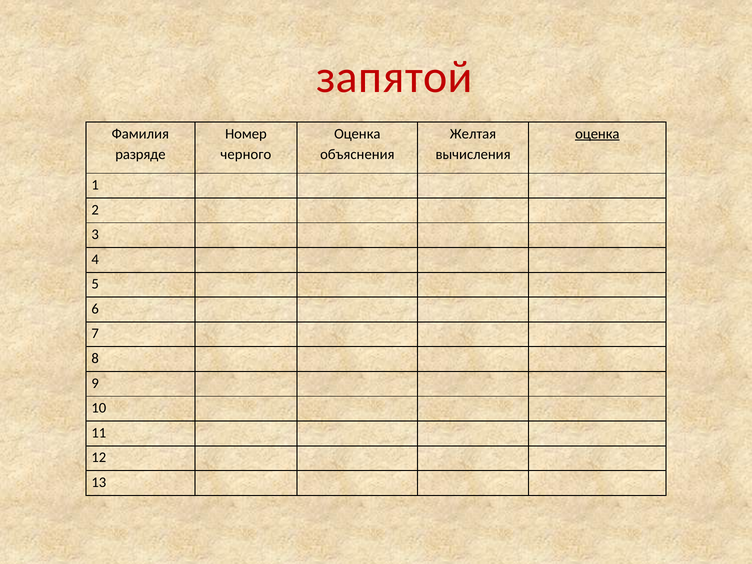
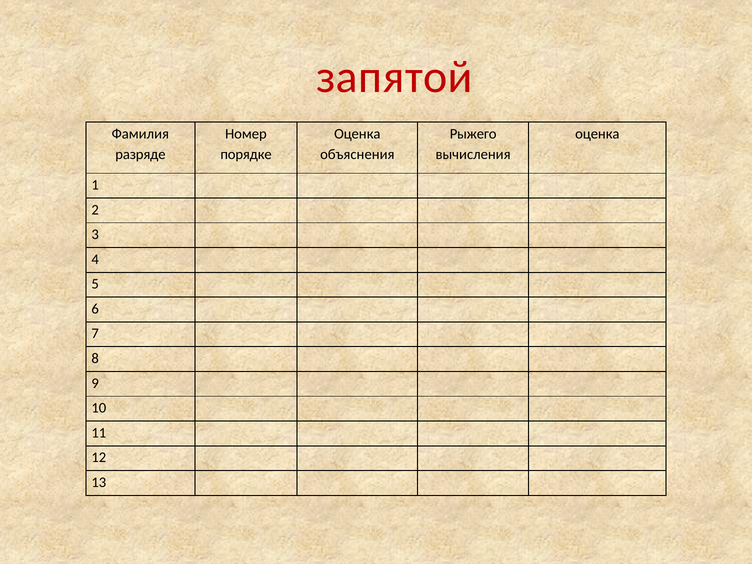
Желтая: Желтая -> Рыжего
оценка at (597, 134) underline: present -> none
черного: черного -> порядке
